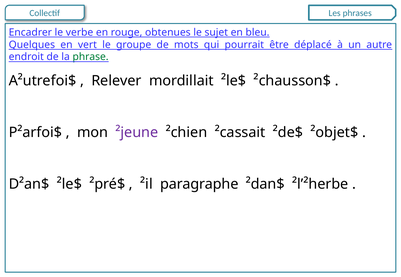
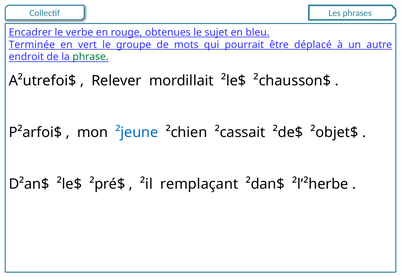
Quelques: Quelques -> Terminée
²jeune colour: purple -> blue
paragraphe: paragraphe -> remplaçant
